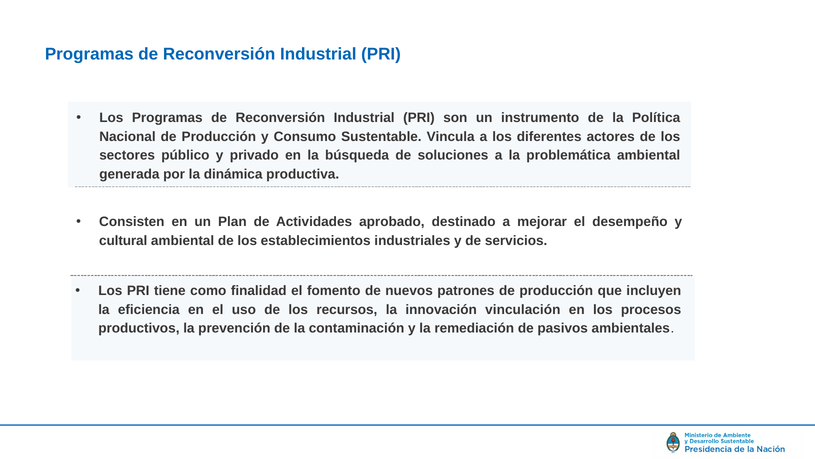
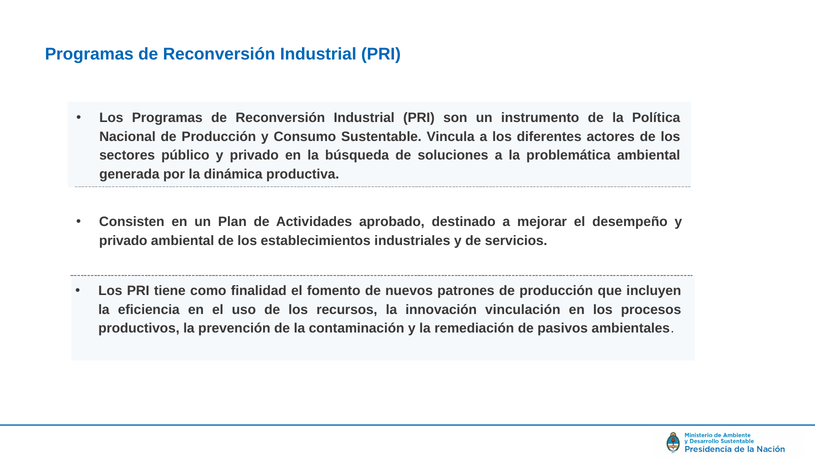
cultural at (123, 240): cultural -> privado
